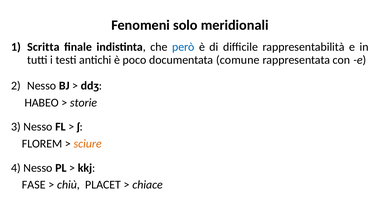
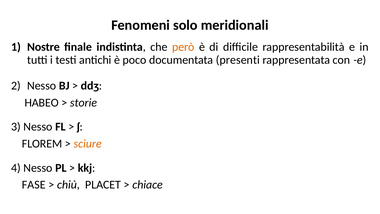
Scritta: Scritta -> Nostre
però colour: blue -> orange
comune: comune -> presenti
